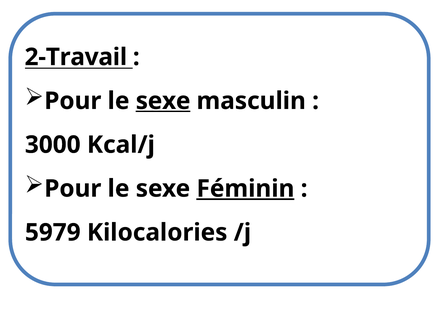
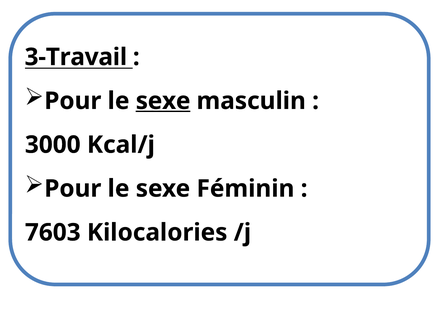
2-Travail: 2-Travail -> 3-Travail
Féminin underline: present -> none
5979: 5979 -> 7603
